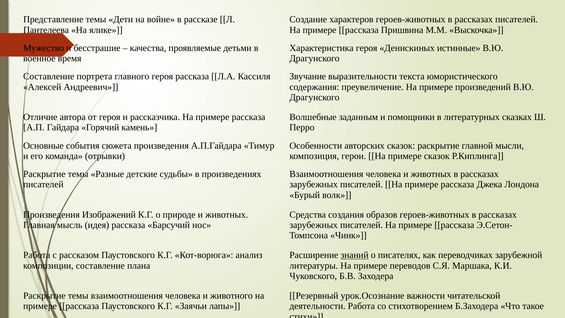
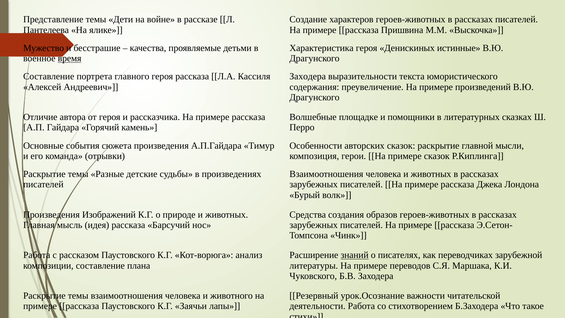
время underline: none -> present
Звучание at (308, 76): Звучание -> Заходера
заданным: заданным -> площадке
